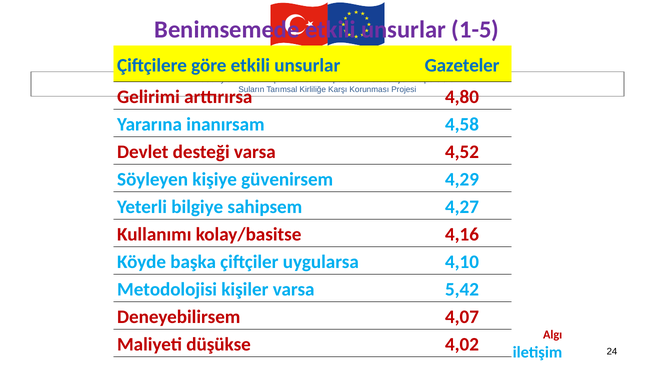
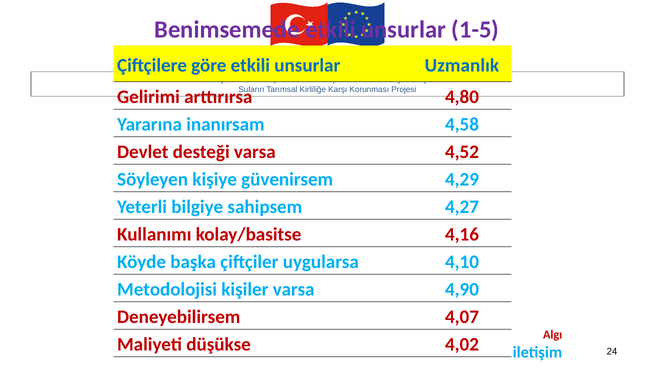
Gazeteler: Gazeteler -> Uzmanlık
5,42: 5,42 -> 4,90
